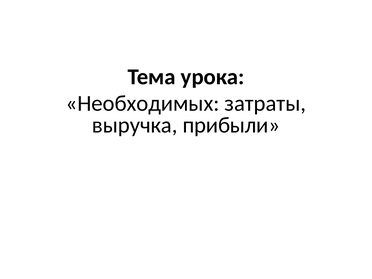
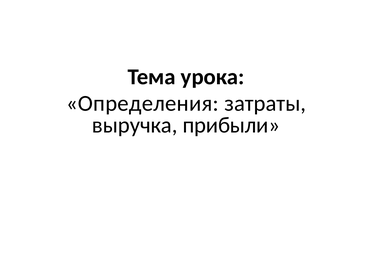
Необходимых: Необходимых -> Определения
